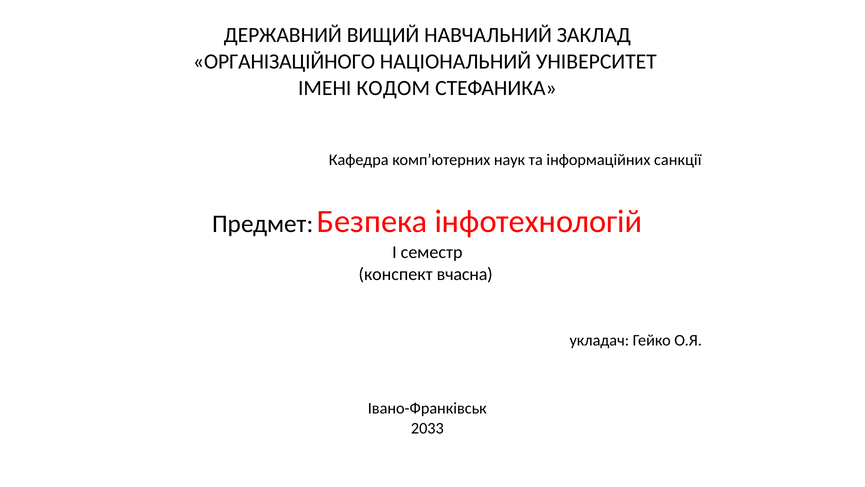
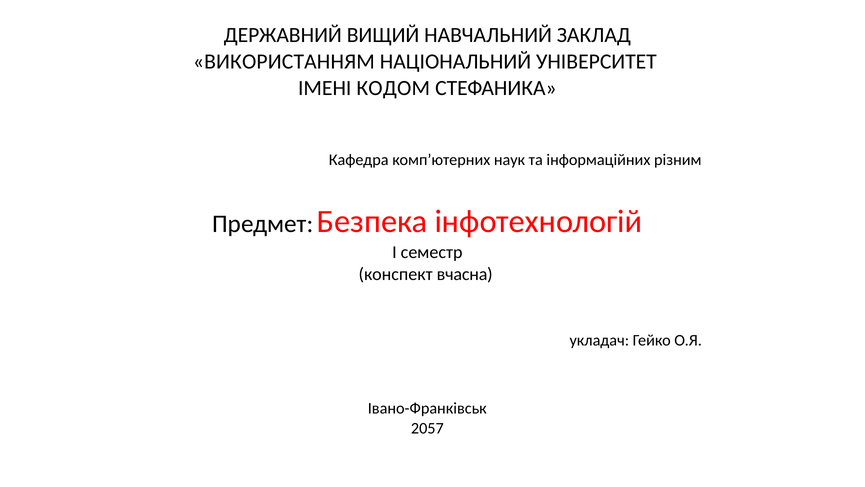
ОРГАНІЗАЦІЙНОГО: ОРГАНІЗАЦІЙНОГО -> ВИКОРИСТАННЯМ
санкції: санкції -> різним
2033: 2033 -> 2057
